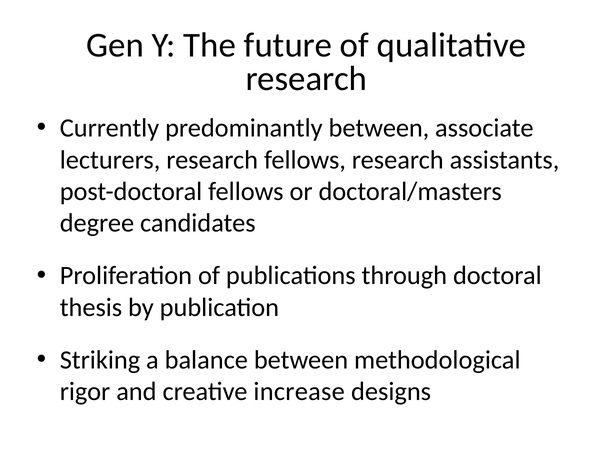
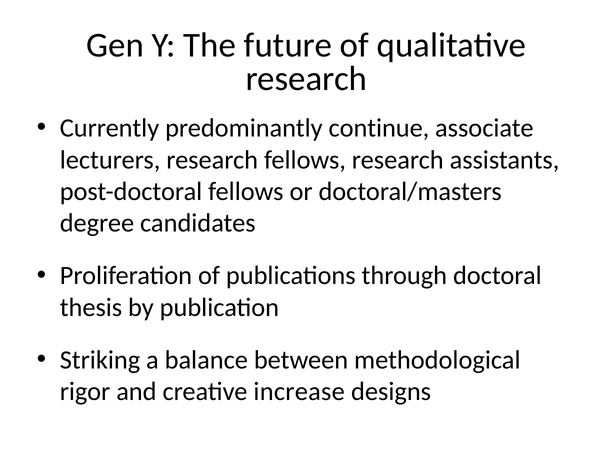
predominantly between: between -> continue
